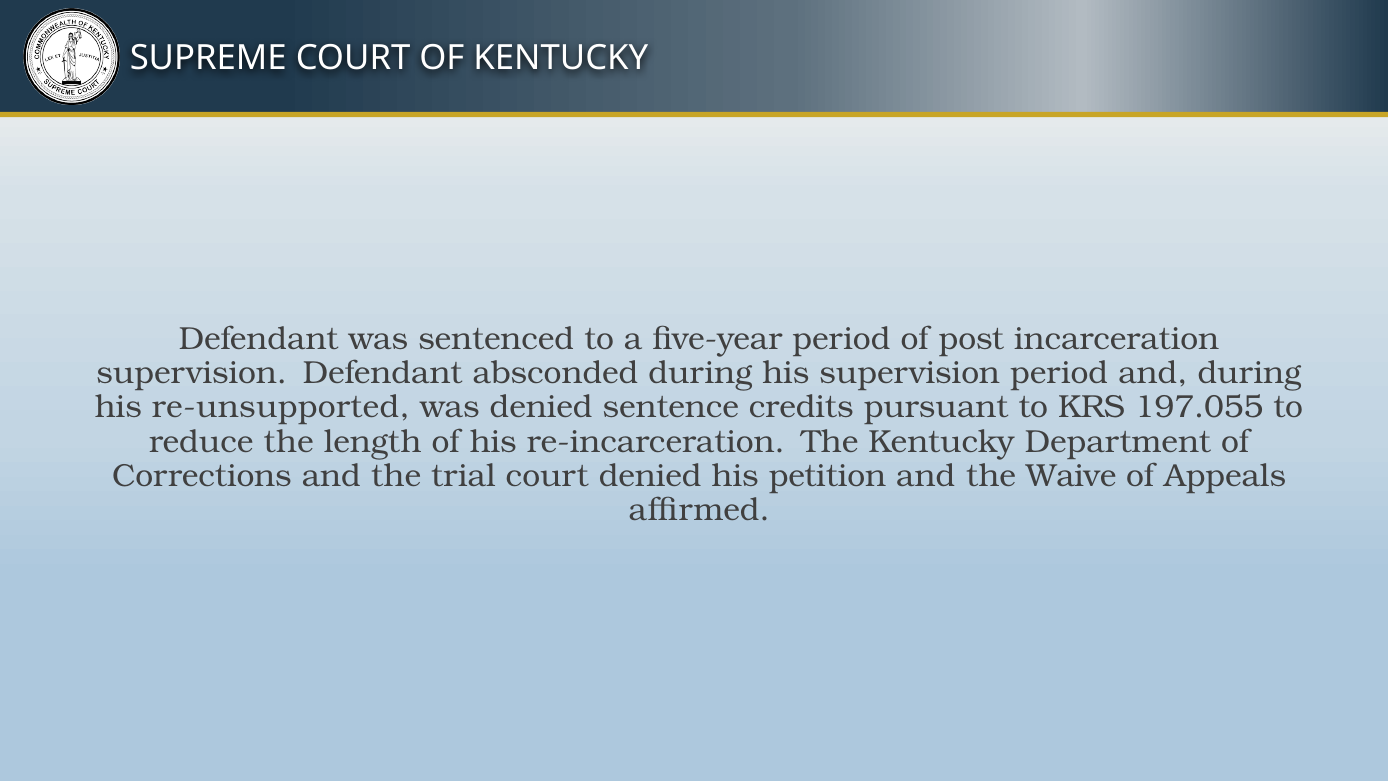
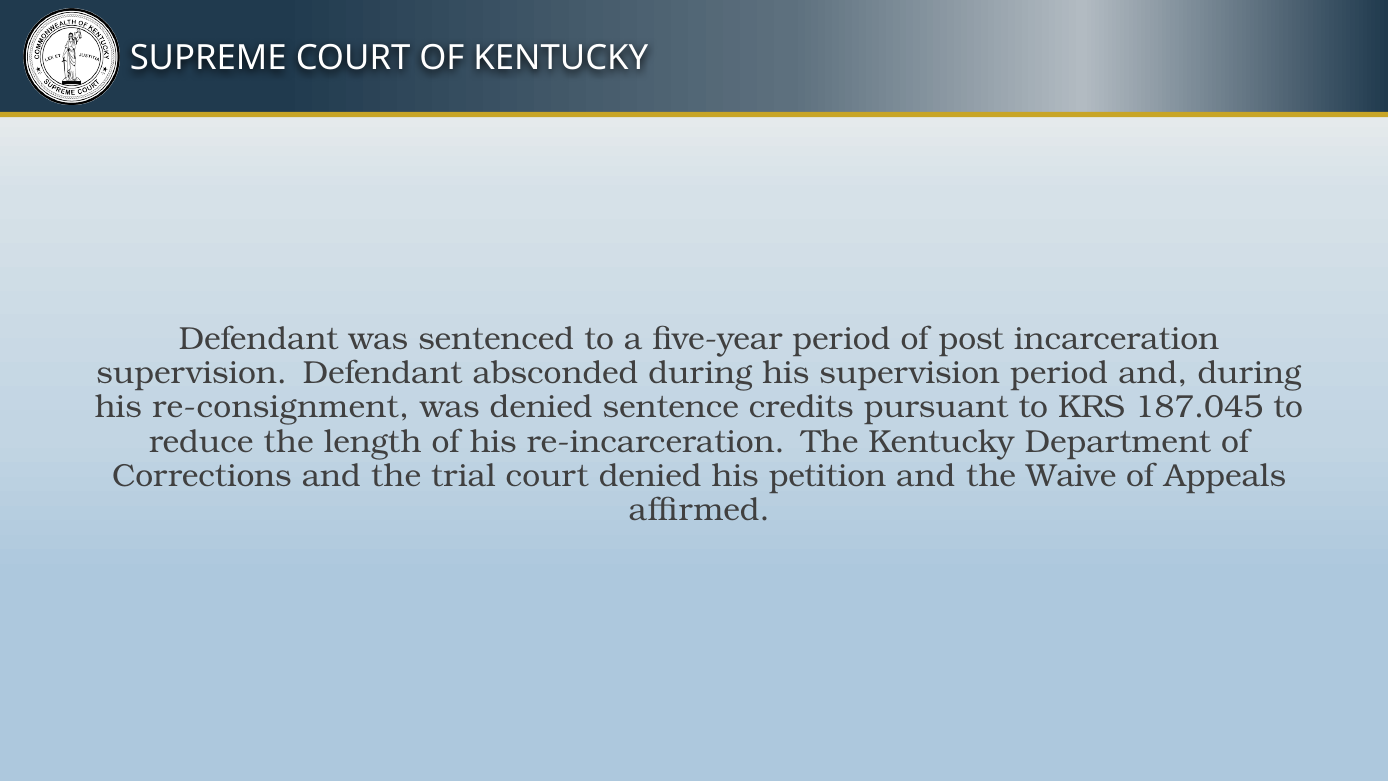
re-unsupported: re-unsupported -> re-consignment
197.055: 197.055 -> 187.045
